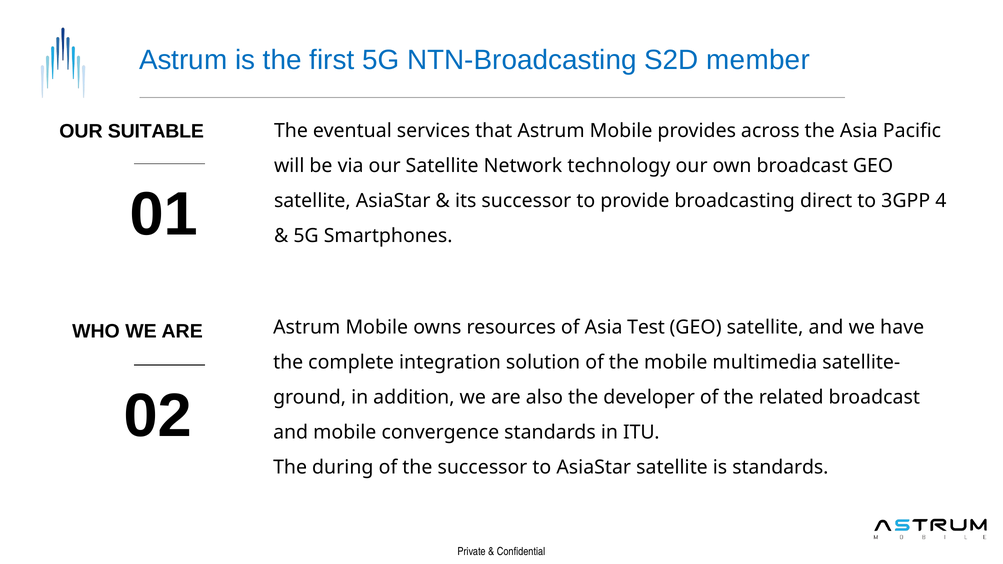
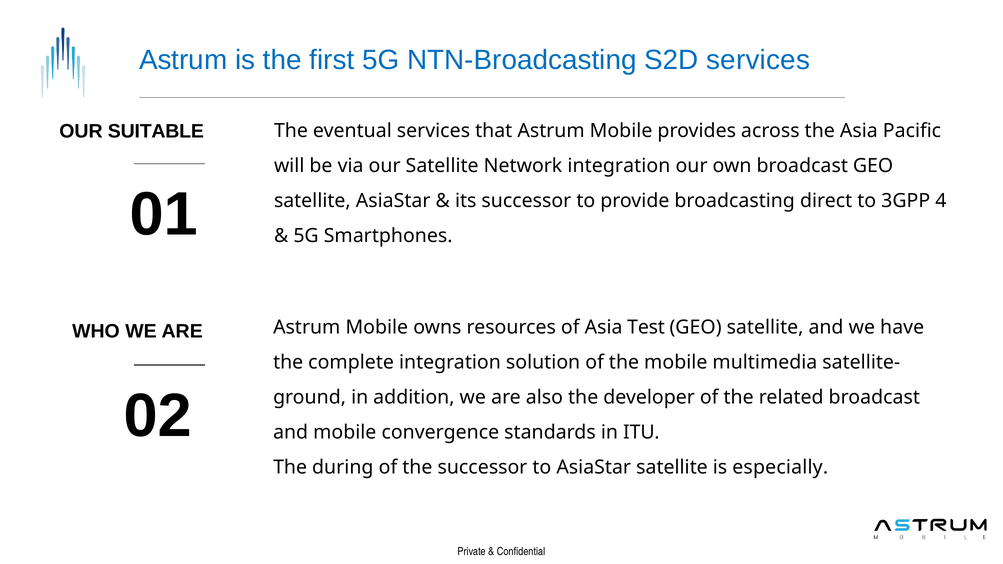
S2D member: member -> services
Network technology: technology -> integration
is standards: standards -> especially
